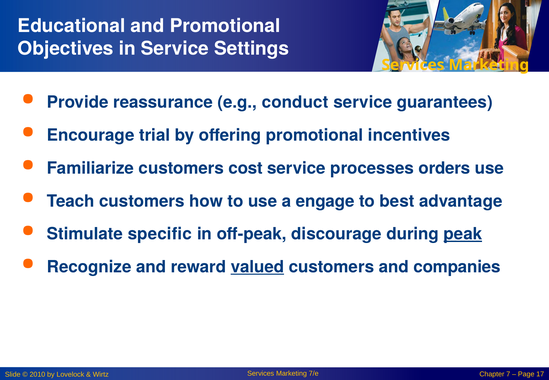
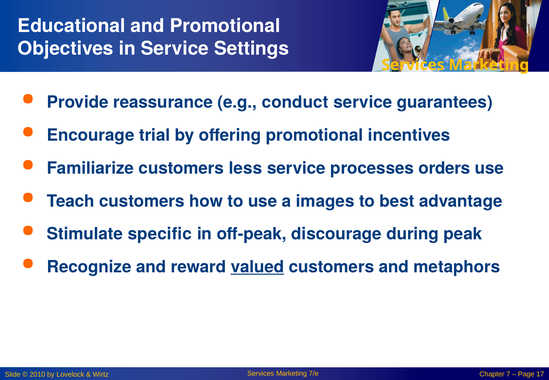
cost: cost -> less
engage: engage -> images
peak underline: present -> none
companies: companies -> metaphors
